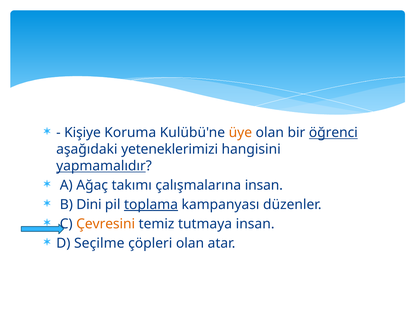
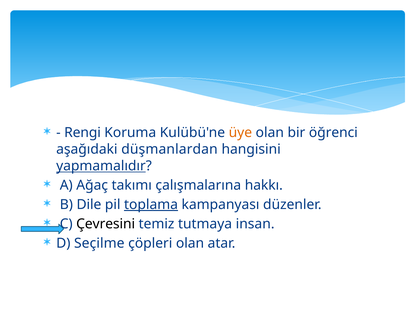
Kişiye: Kişiye -> Rengi
öğrenci underline: present -> none
yeteneklerimizi: yeteneklerimizi -> düşmanlardan
çalışmalarına insan: insan -> hakkı
Dini: Dini -> Dile
Çevresini colour: orange -> black
